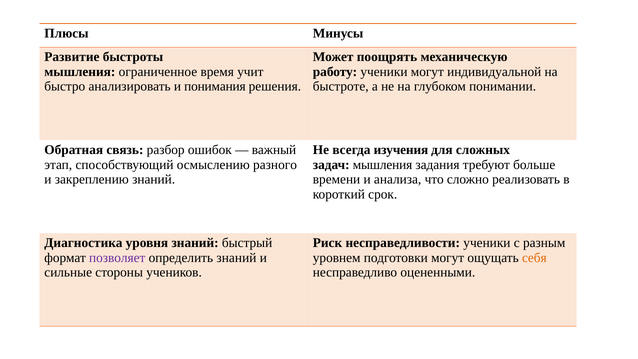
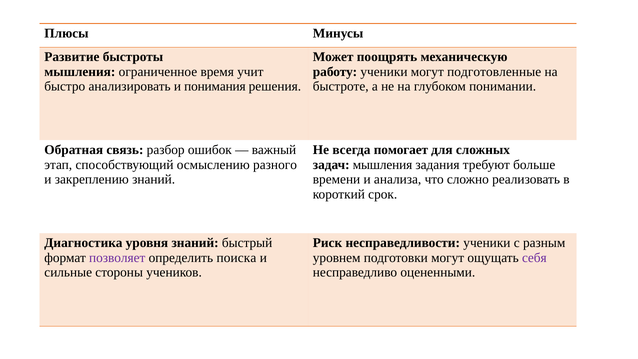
индивидуальной: индивидуальной -> подготовленные
изучения: изучения -> помогает
определить знаний: знаний -> поиска
себя colour: orange -> purple
